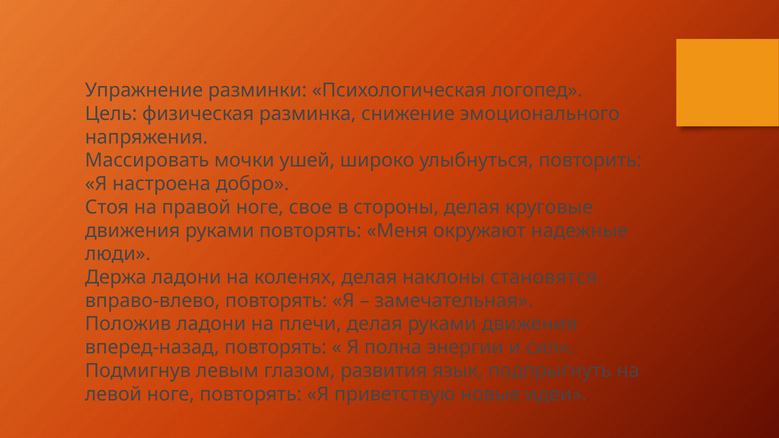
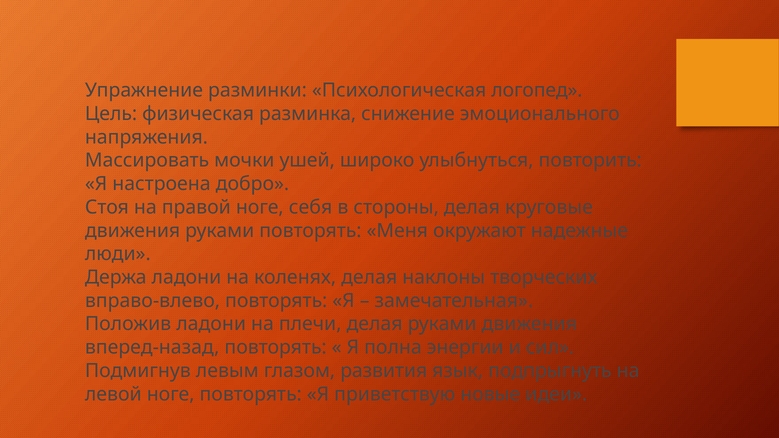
свое: свое -> себя
становятся: становятся -> творческих
